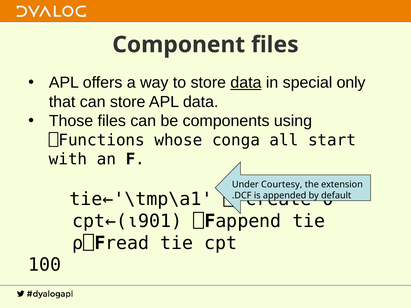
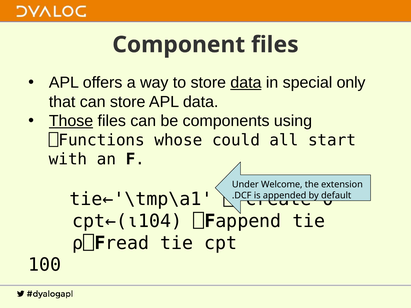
Those underline: none -> present
conga: conga -> could
Courtesy: Courtesy -> Welcome
cpt←(⍳901: cpt←(⍳901 -> cpt←(⍳104
